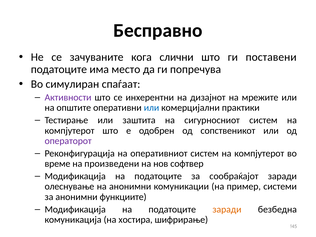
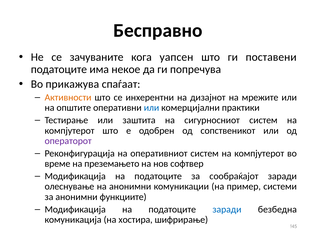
слични: слични -> уапсен
место: место -> некое
симулиран: симулиран -> прикажува
Активности colour: purple -> orange
произведени: произведени -> преземањето
заради at (227, 209) colour: orange -> blue
